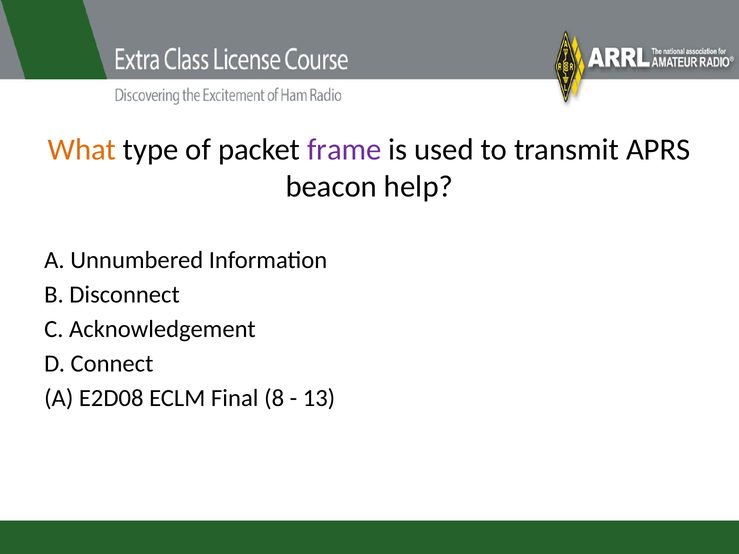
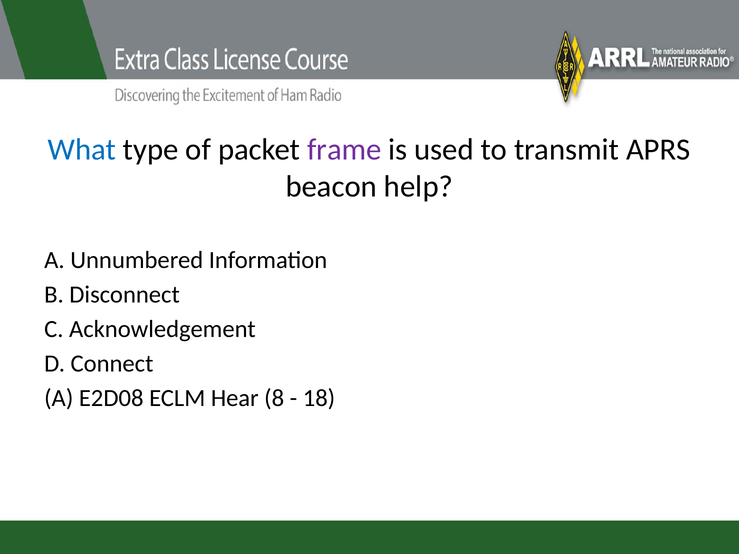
What colour: orange -> blue
Final: Final -> Hear
13: 13 -> 18
